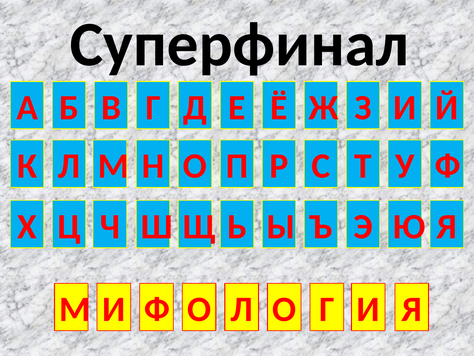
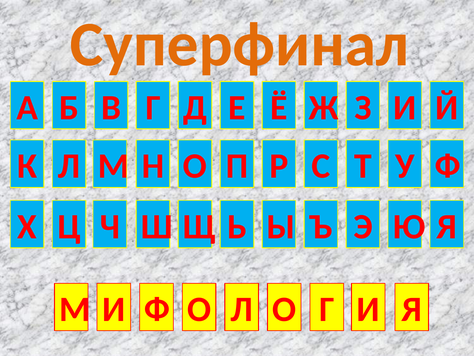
Суперфинал colour: black -> orange
